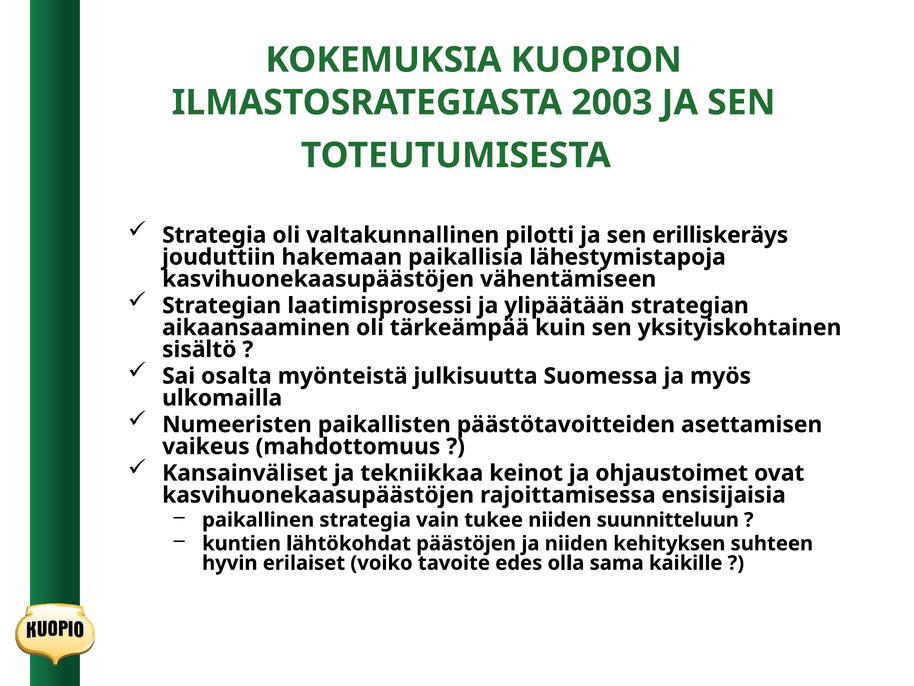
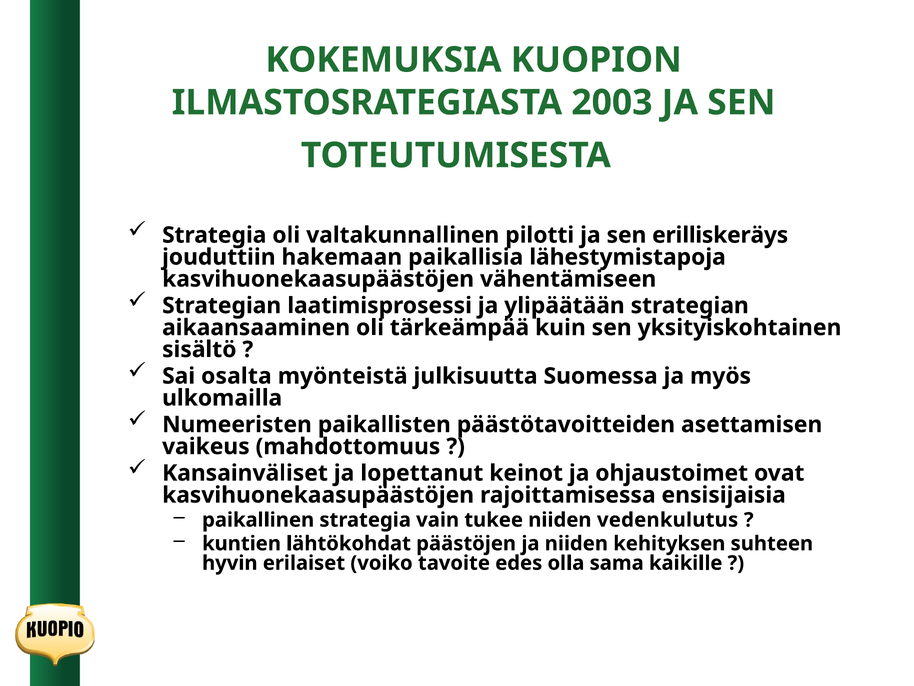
tekniikkaa: tekniikkaa -> lopettanut
suunnitteluun: suunnitteluun -> vedenkulutus
